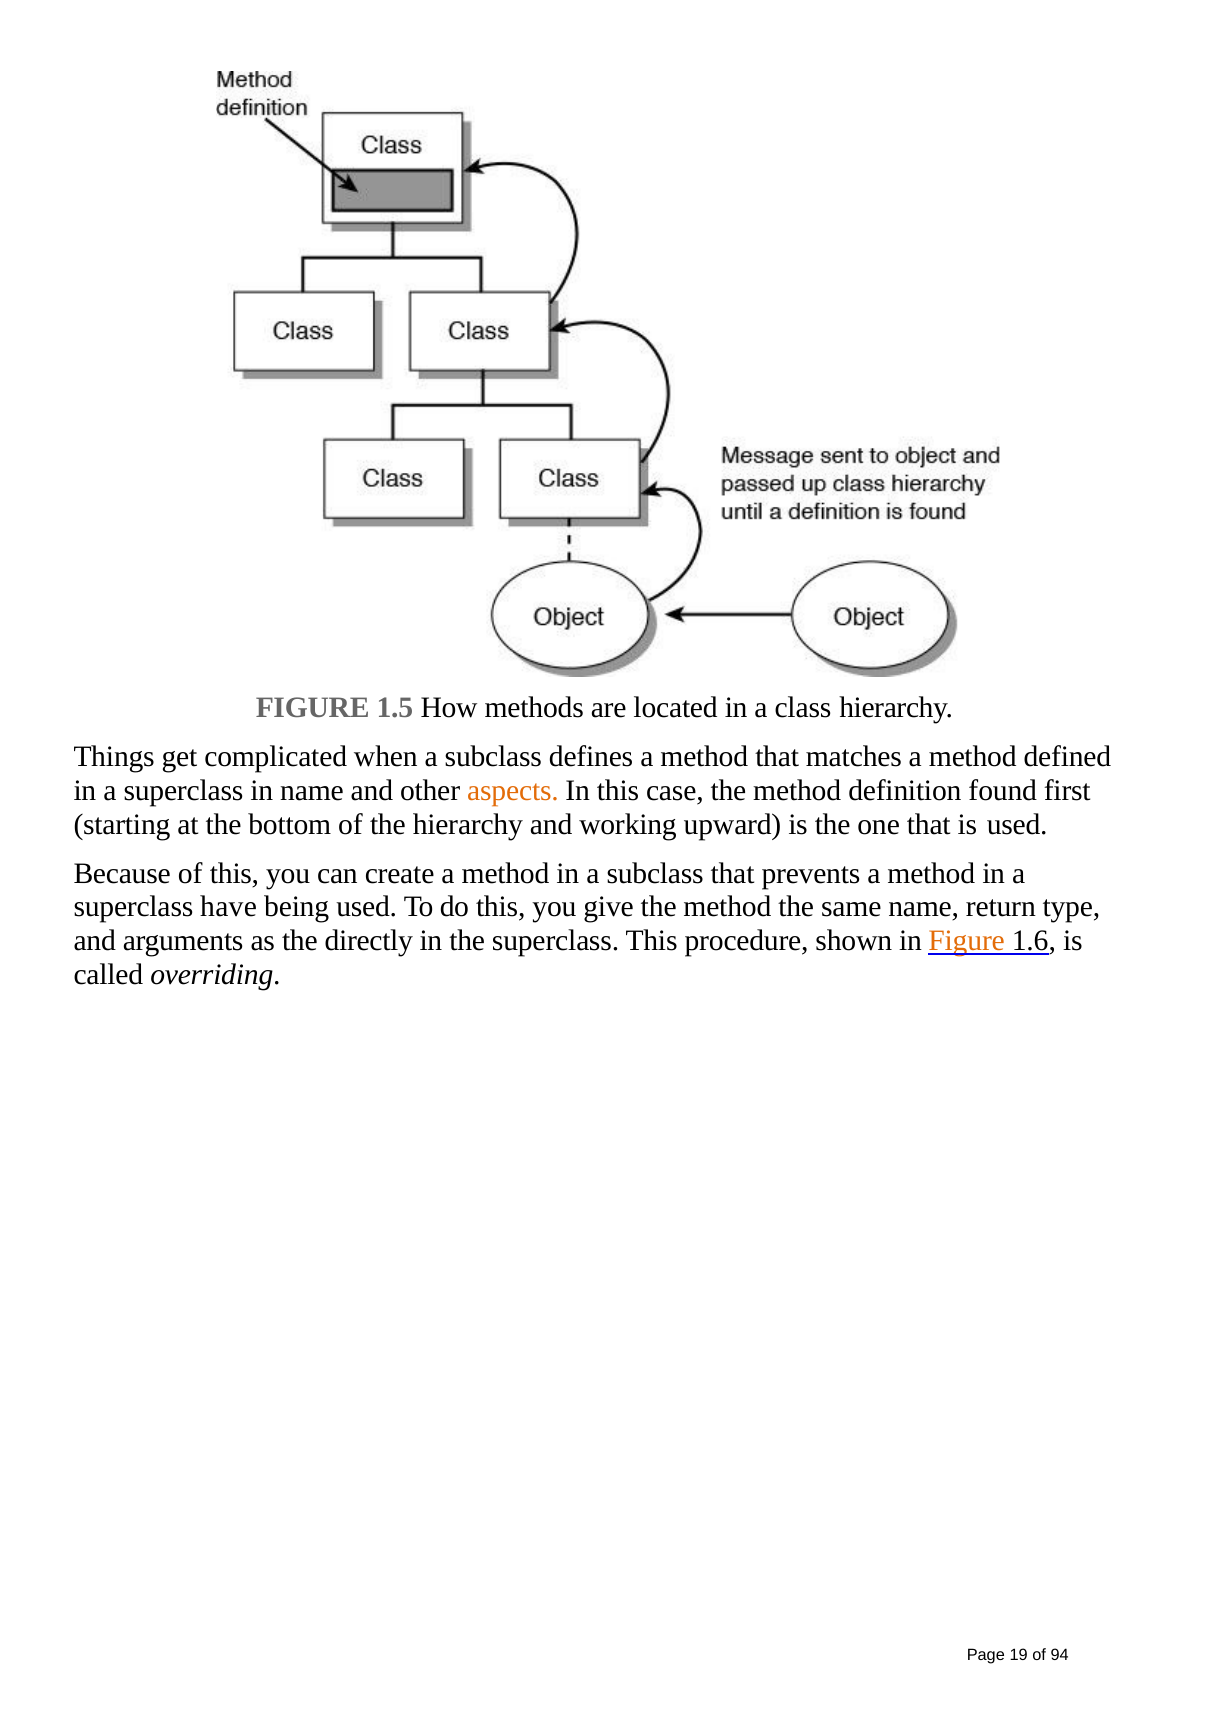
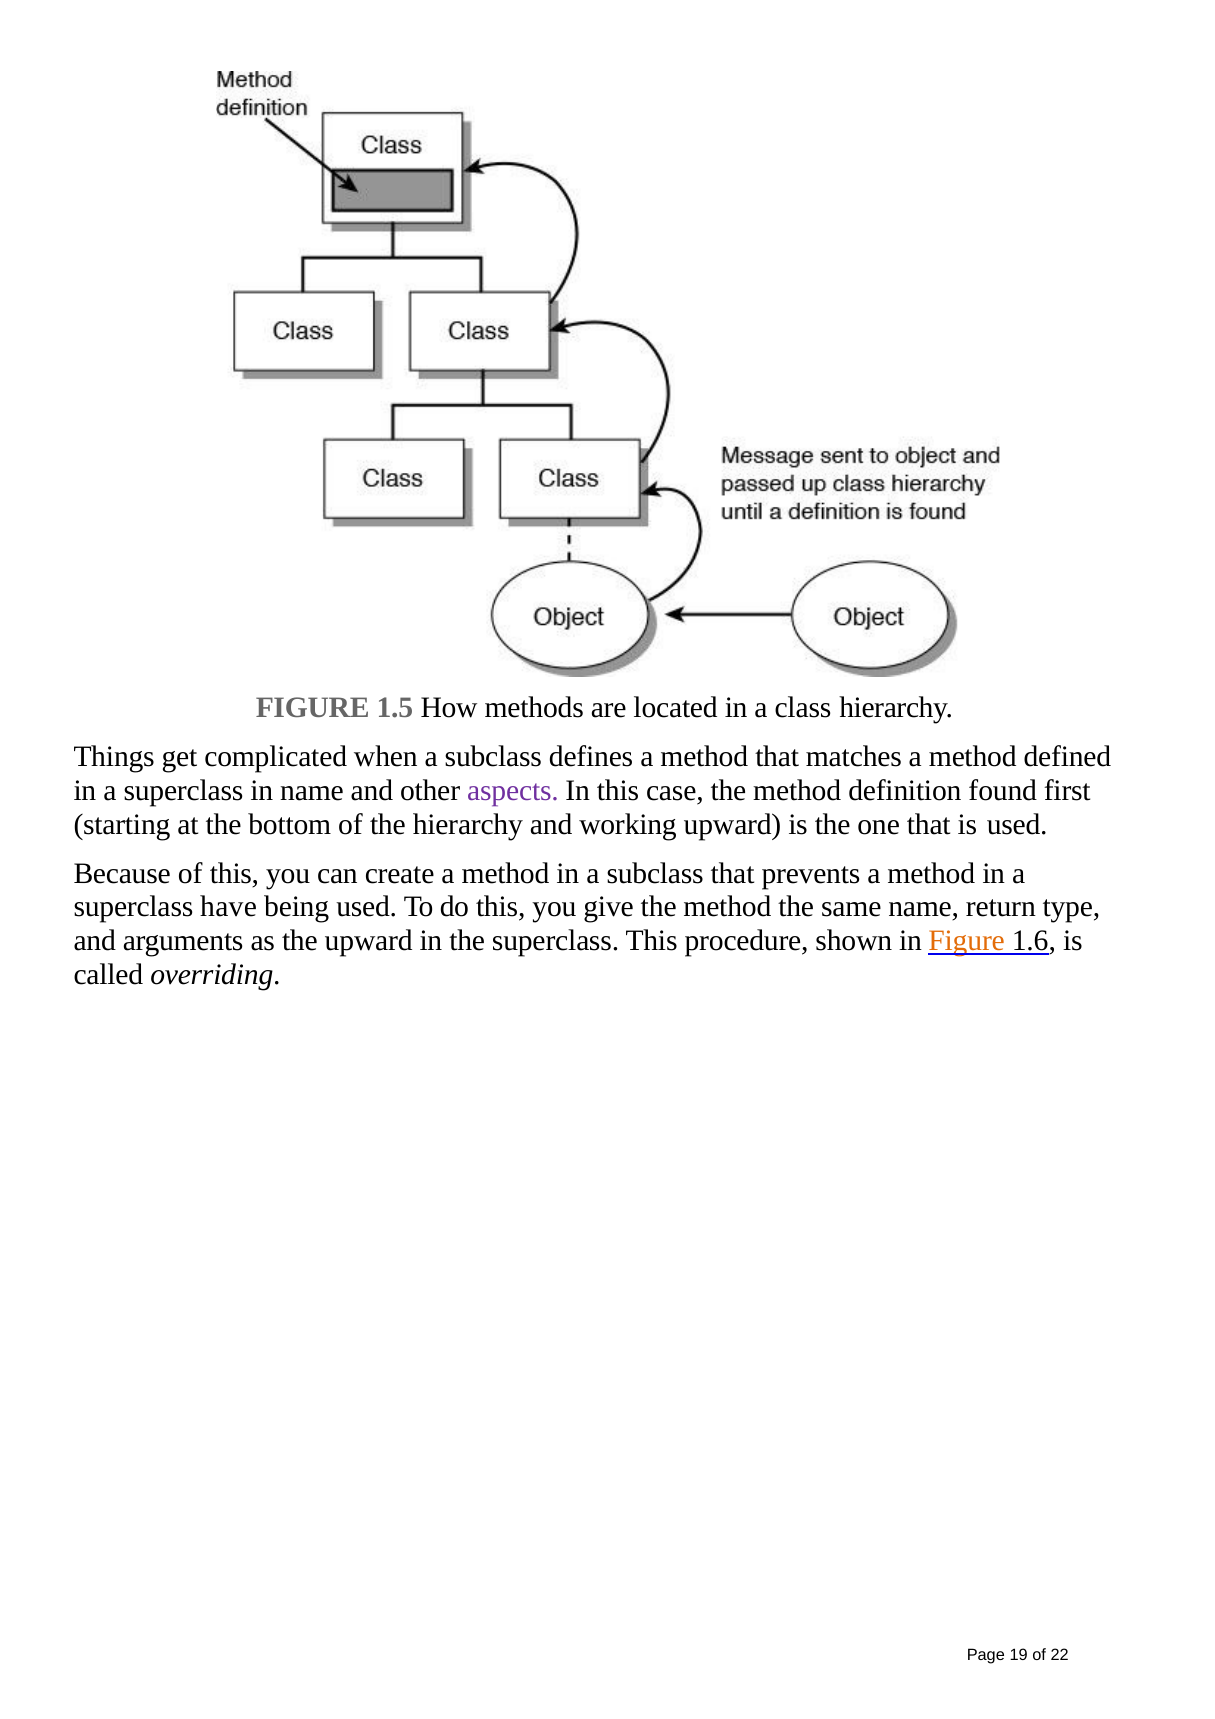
aspects colour: orange -> purple
the directly: directly -> upward
94: 94 -> 22
